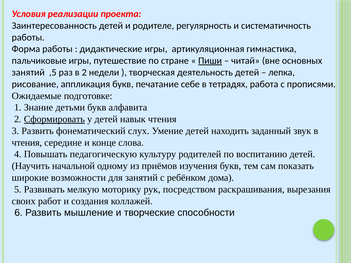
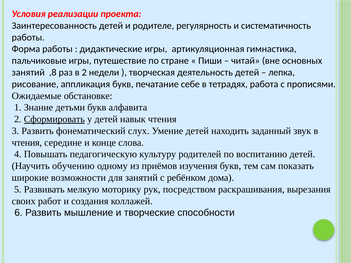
Пиши underline: present -> none
,5: ,5 -> ,8
подготовке: подготовке -> обстановке
начальной: начальной -> обучению
